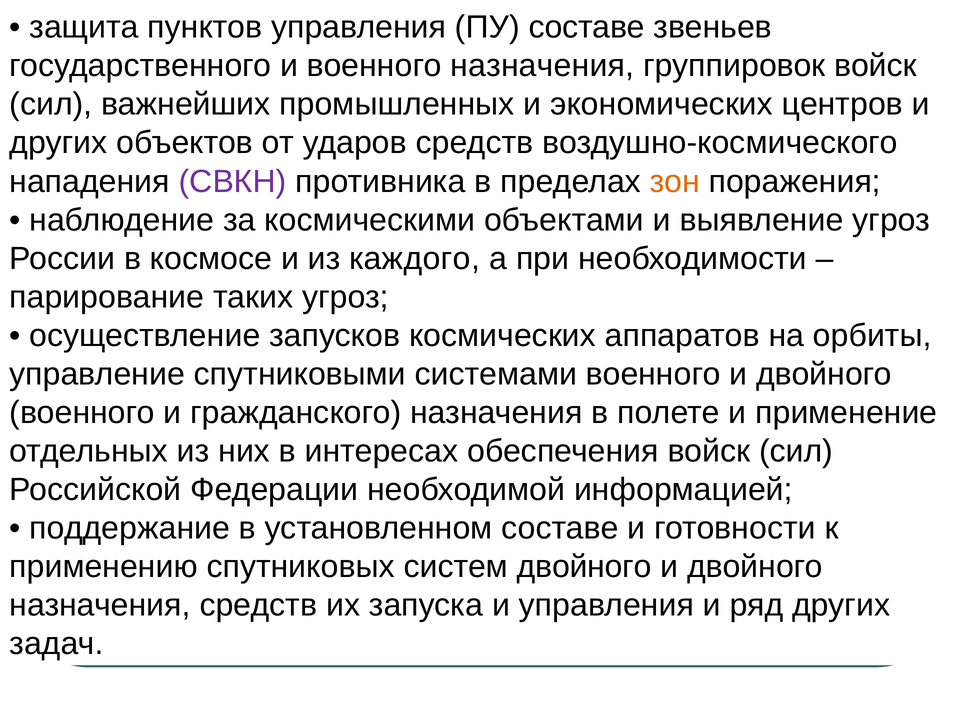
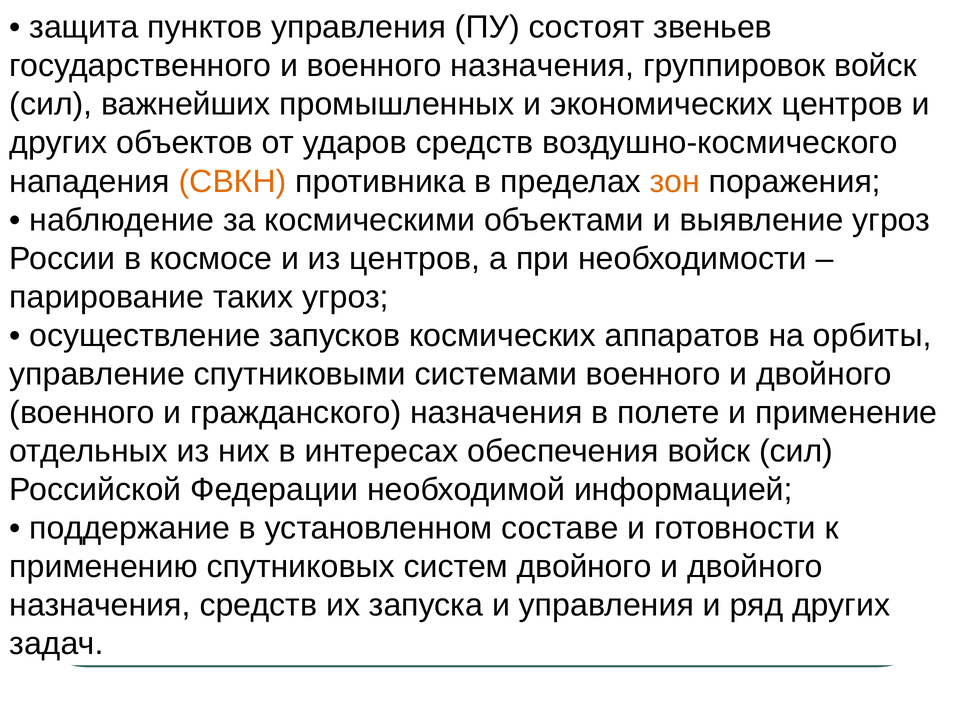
ПУ составе: составе -> состоят
СВКН colour: purple -> orange
из каждого: каждого -> центров
